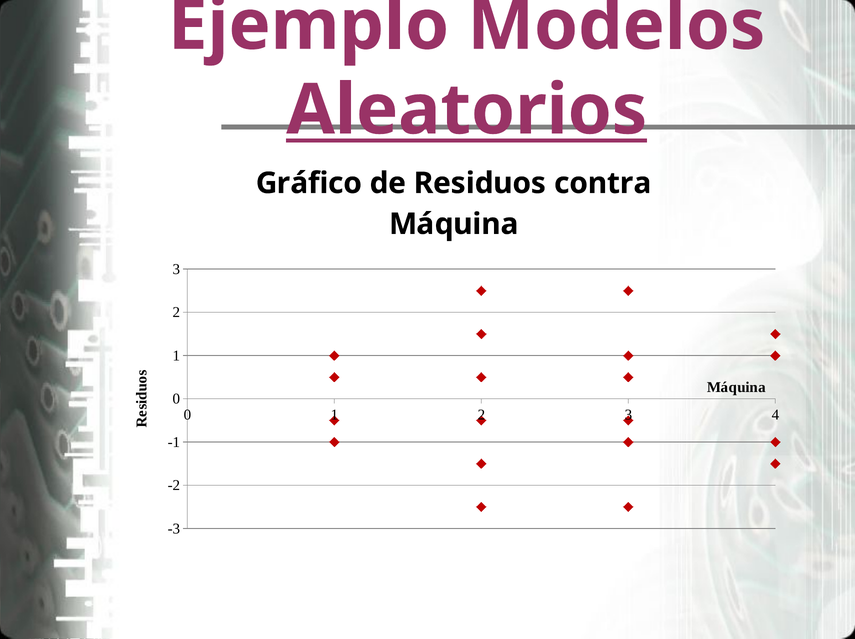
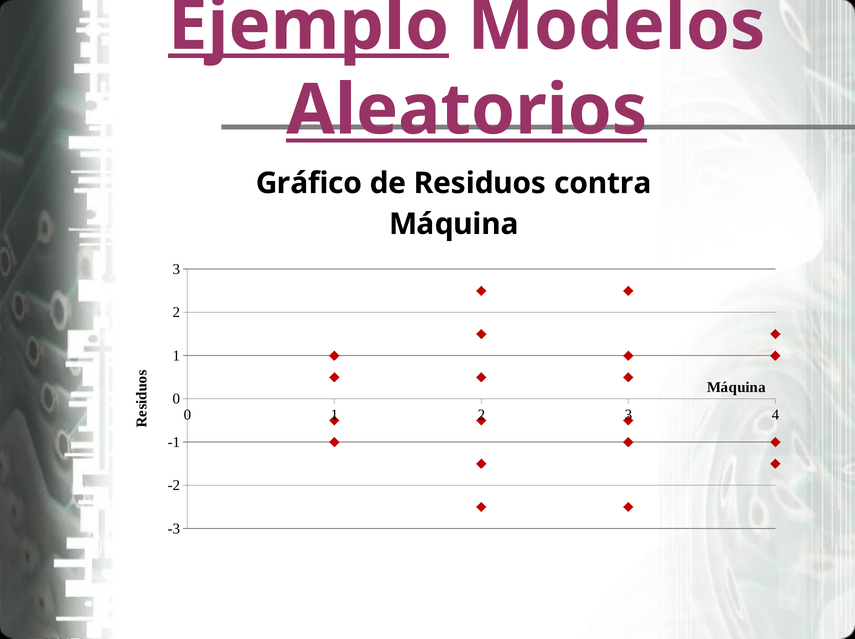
Ejemplo underline: none -> present
